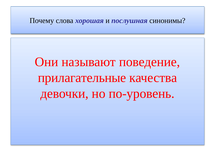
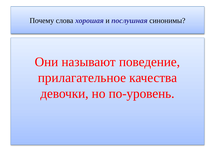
прилагательные: прилагательные -> прилагательное
